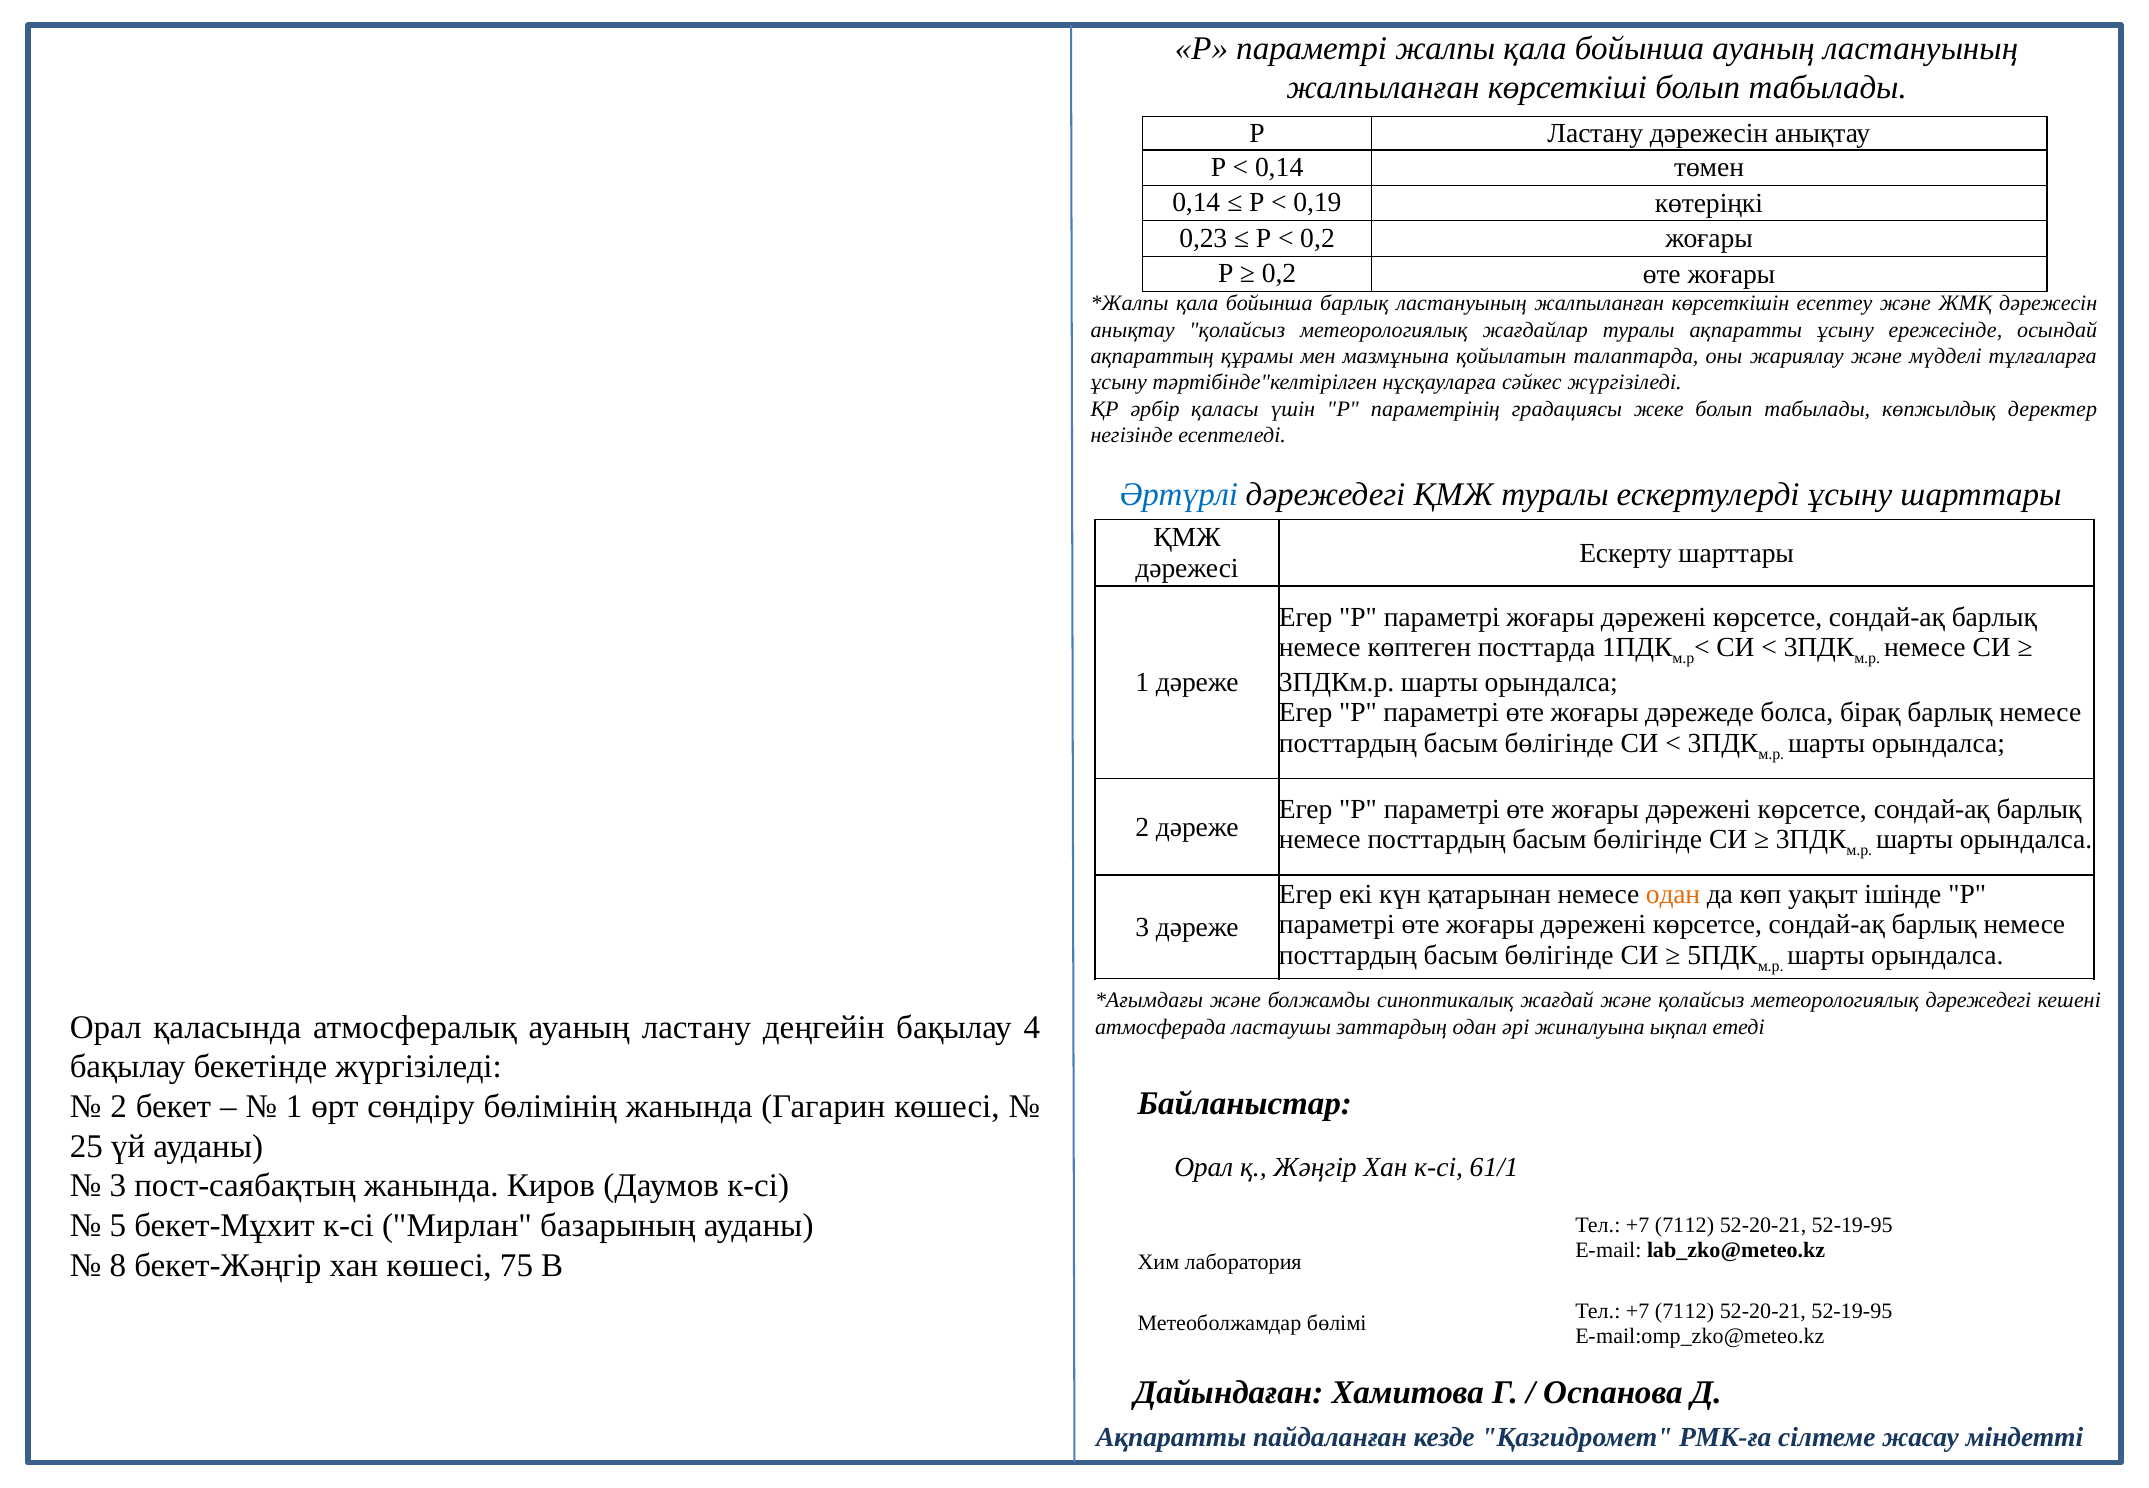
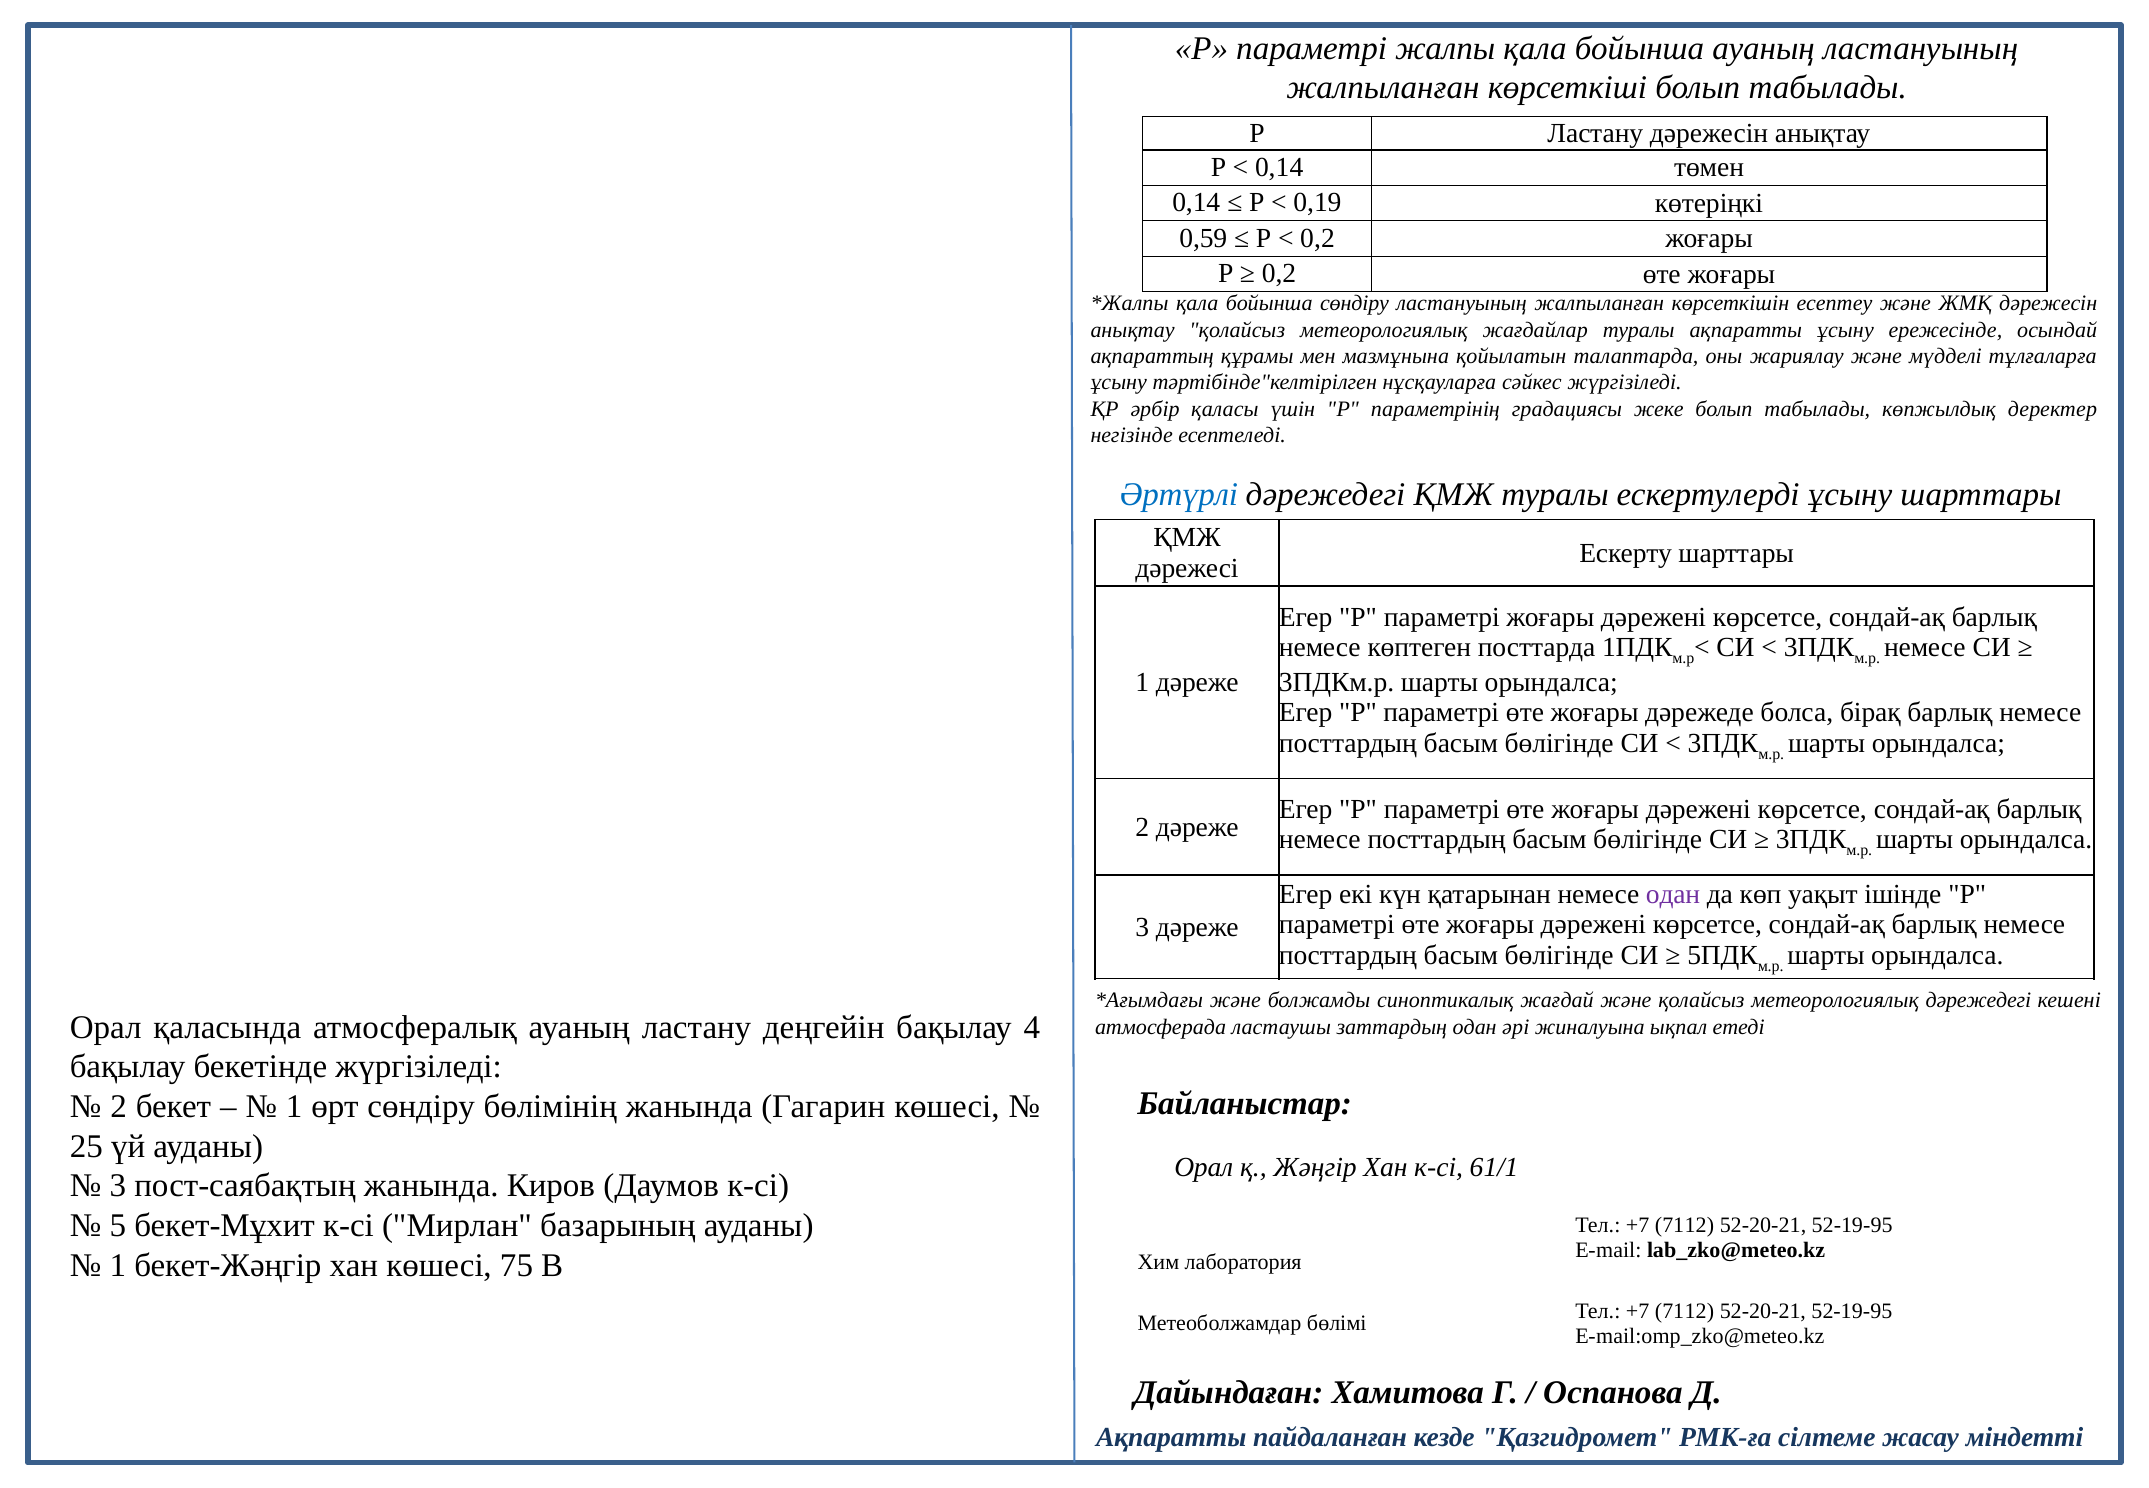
0,23: 0,23 -> 0,59
бойынша барлық: барлық -> сөндіру
одан at (1673, 894) colour: orange -> purple
8 at (118, 1265): 8 -> 1
